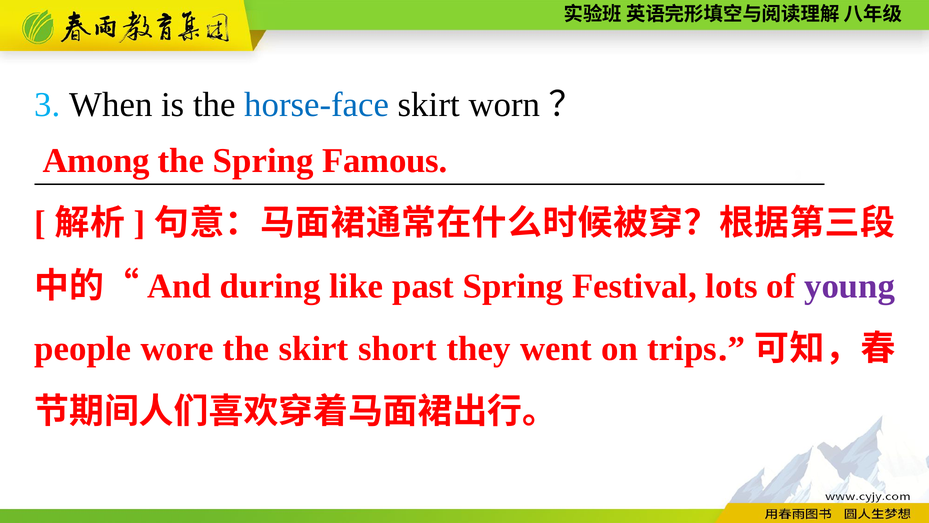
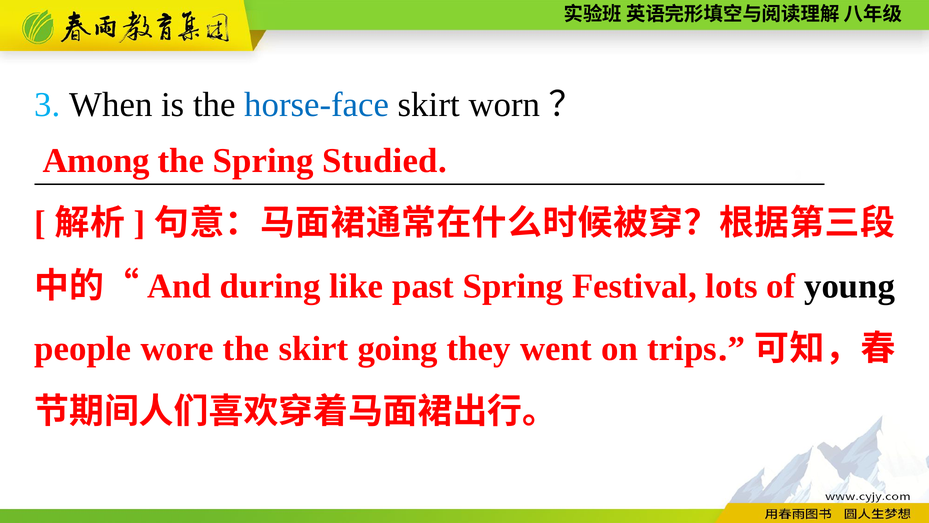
Famous: Famous -> Studied
young colour: purple -> black
short: short -> going
